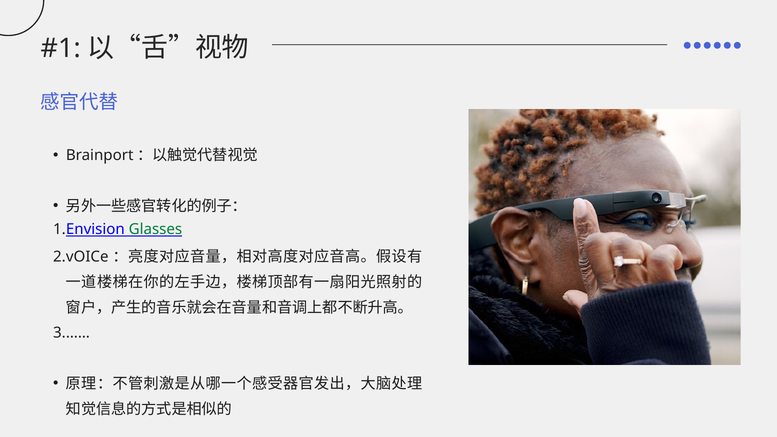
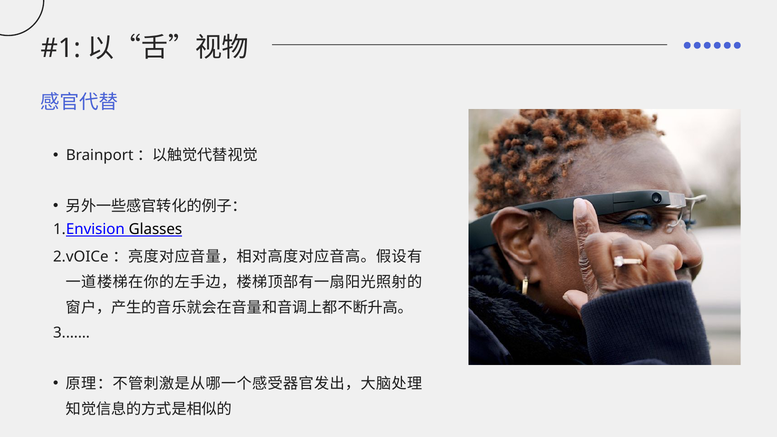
Glasses colour: green -> black
